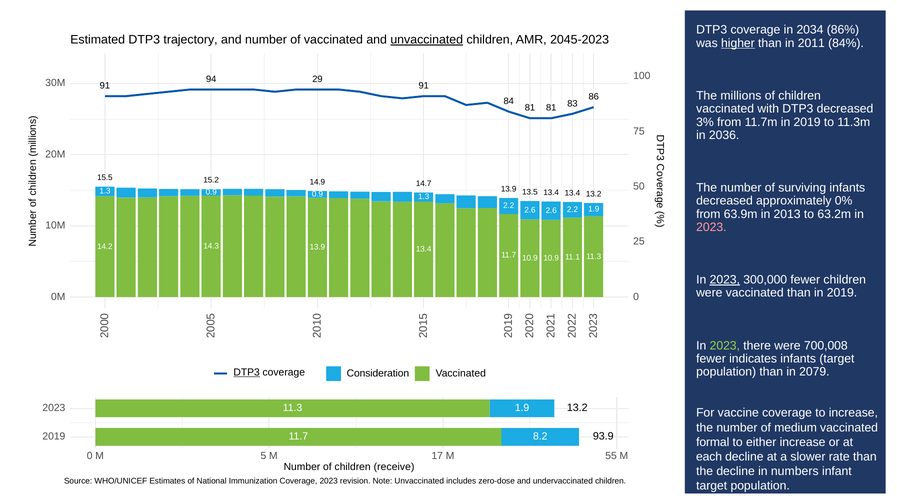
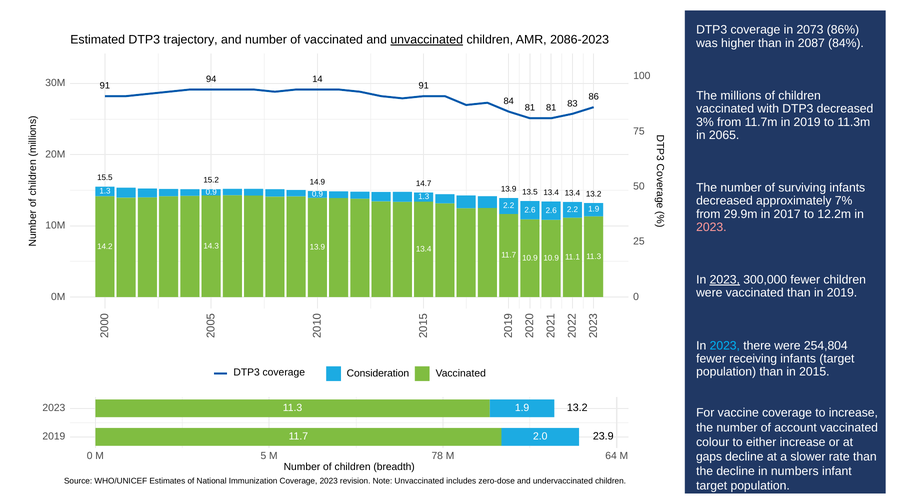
2034: 2034 -> 2073
2045-2023: 2045-2023 -> 2086-2023
higher underline: present -> none
2011: 2011 -> 2087
29: 29 -> 14
2036: 2036 -> 2065
0%: 0% -> 7%
63.9m: 63.9m -> 29.9m
2013: 2013 -> 2017
63.2m: 63.2m -> 12.2m
2023 at (725, 346) colour: light green -> light blue
700,008: 700,008 -> 254,804
indicates: indicates -> receiving
2079: 2079 -> 2015
DTP3 at (247, 373) underline: present -> none
medium: medium -> account
93.9: 93.9 -> 23.9
8.2: 8.2 -> 2.0
formal: formal -> colour
each: each -> gaps
17: 17 -> 78
55: 55 -> 64
receive: receive -> breadth
